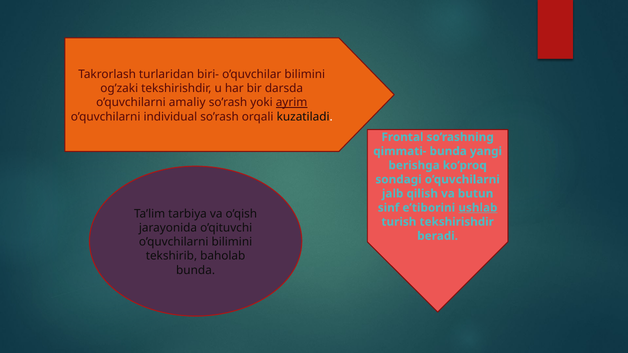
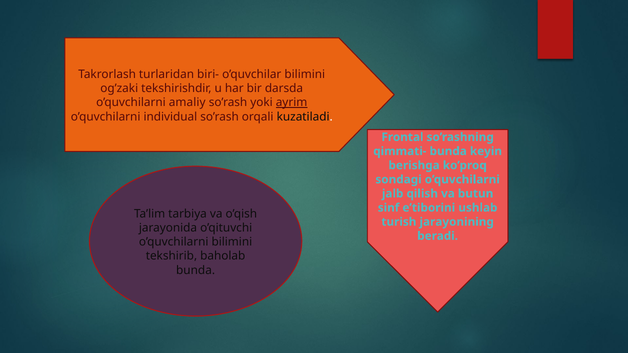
yangi: yangi -> keyin
ushlab underline: present -> none
turish tekshirishdir: tekshirishdir -> jarayonining
